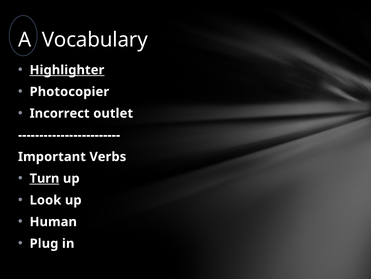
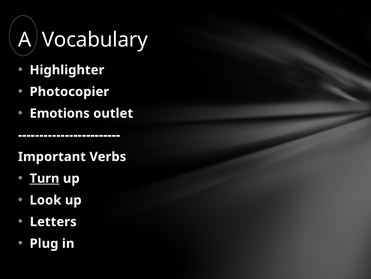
Highlighter underline: present -> none
Incorrect: Incorrect -> Emotions
Human: Human -> Letters
